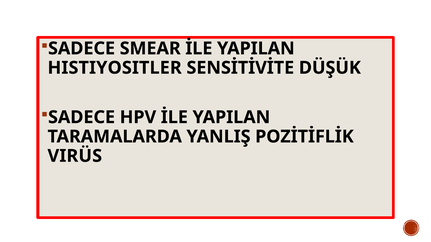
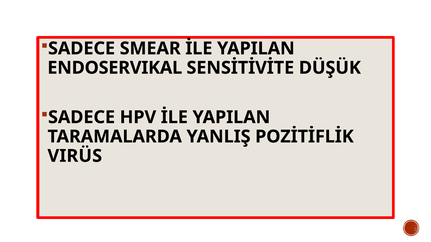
HISTIYOSITLER: HISTIYOSITLER -> ENDOSERVIKAL
